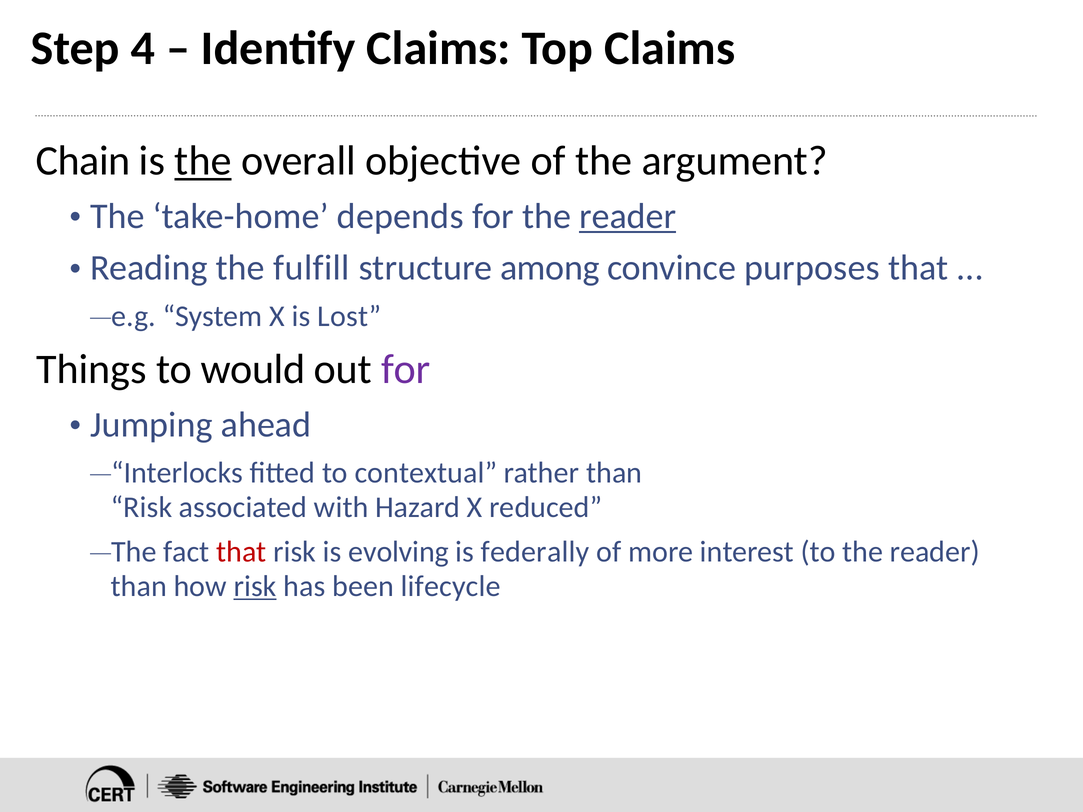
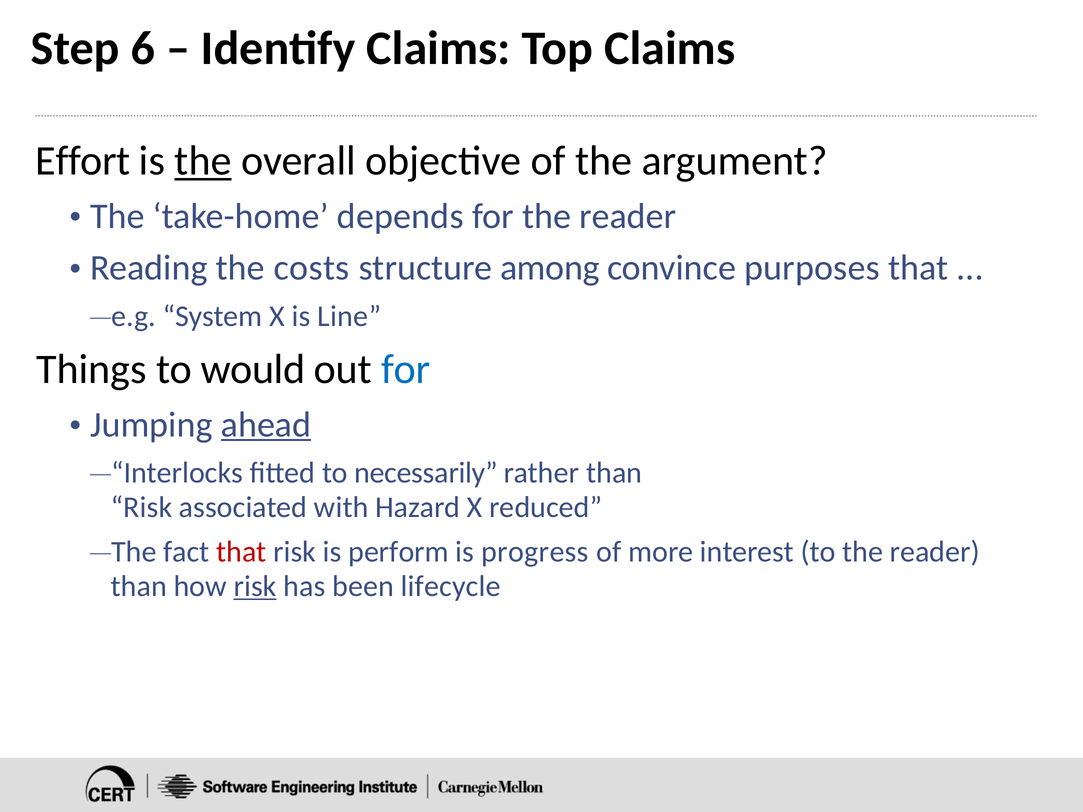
4: 4 -> 6
Chain: Chain -> Effort
reader at (628, 216) underline: present -> none
fulfill: fulfill -> costs
Lost: Lost -> Line
for at (406, 369) colour: purple -> blue
ahead underline: none -> present
contextual: contextual -> necessarily
evolving: evolving -> perform
federally: federally -> progress
